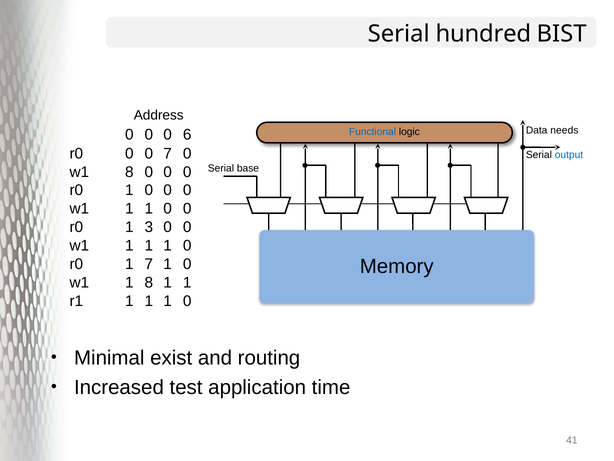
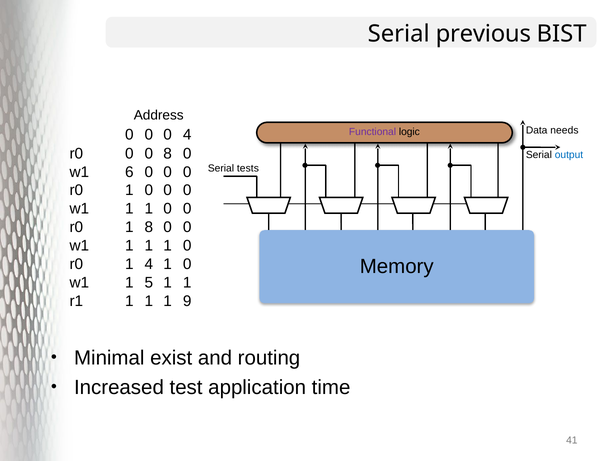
hundred: hundred -> previous
Functional colour: blue -> purple
0 6: 6 -> 4
0 7: 7 -> 8
base: base -> tests
w1 8: 8 -> 6
1 3: 3 -> 8
1 7: 7 -> 4
1 8: 8 -> 5
0 at (187, 301): 0 -> 9
